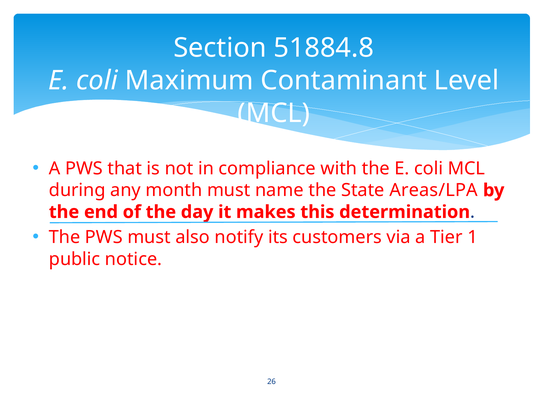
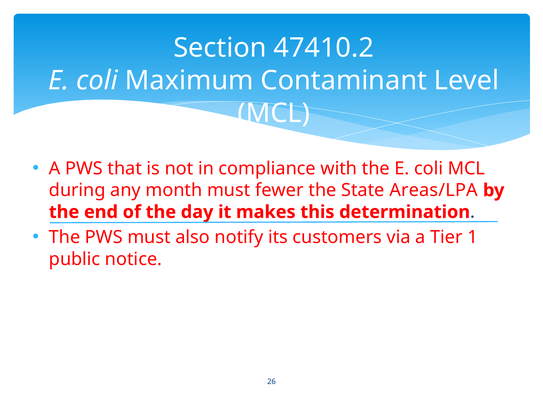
51884.8: 51884.8 -> 47410.2
name: name -> fewer
